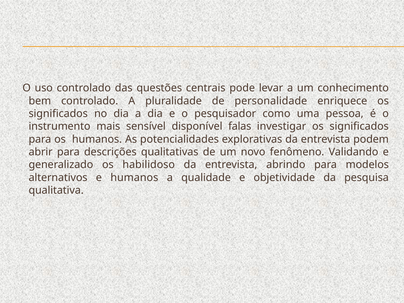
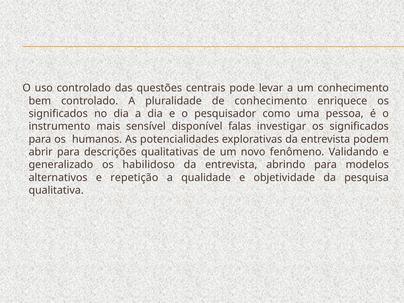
de personalidade: personalidade -> conhecimento
e humanos: humanos -> repetição
